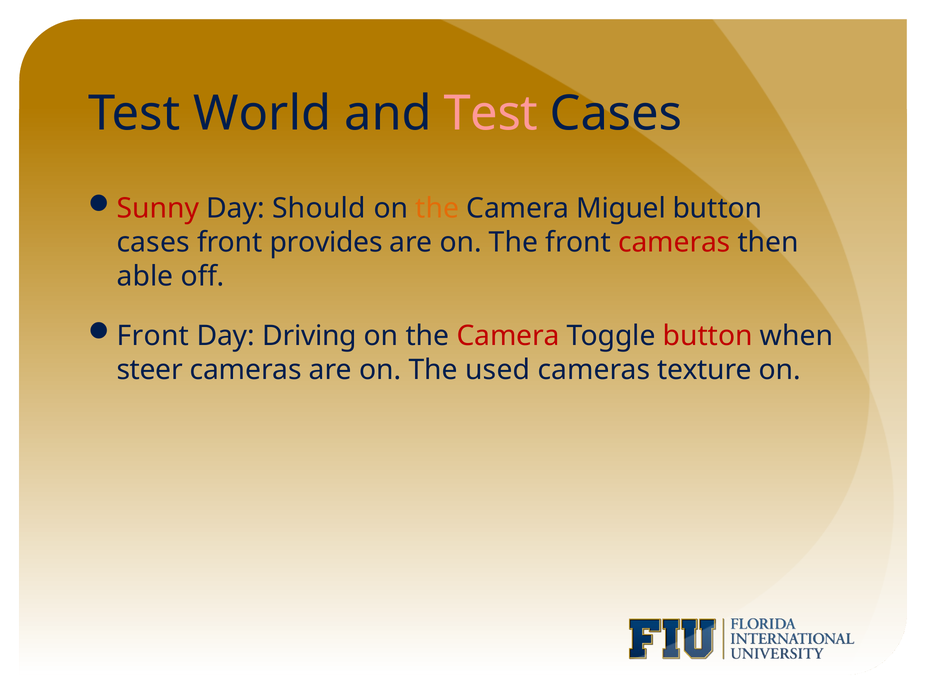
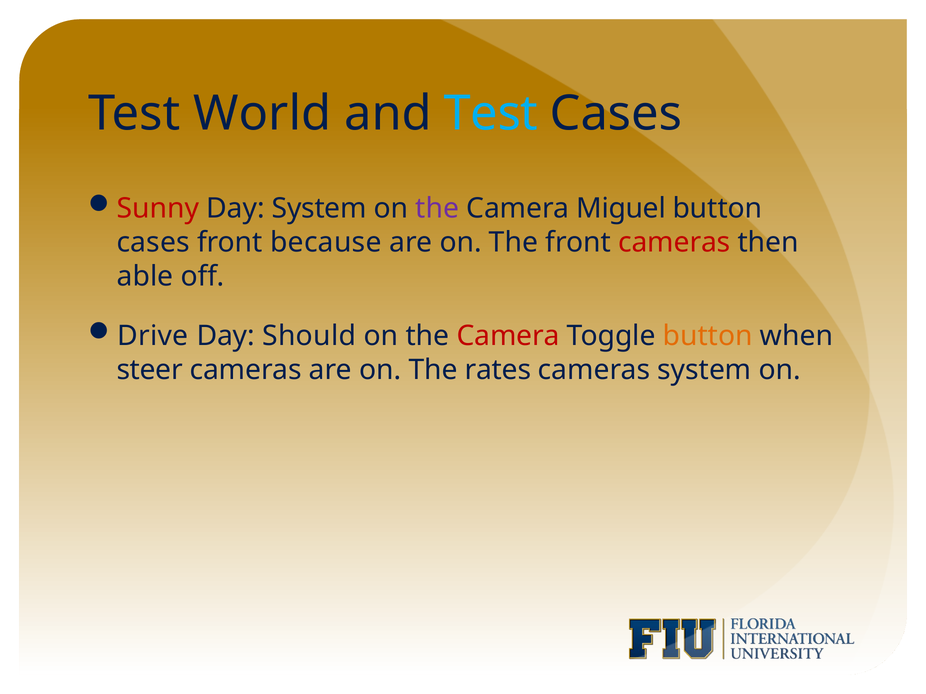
Test at (491, 114) colour: pink -> light blue
Day Should: Should -> System
the at (437, 209) colour: orange -> purple
provides: provides -> because
Front at (153, 336): Front -> Drive
Driving: Driving -> Should
button at (708, 336) colour: red -> orange
used: used -> rates
cameras texture: texture -> system
